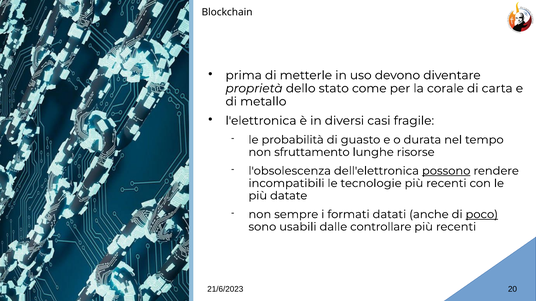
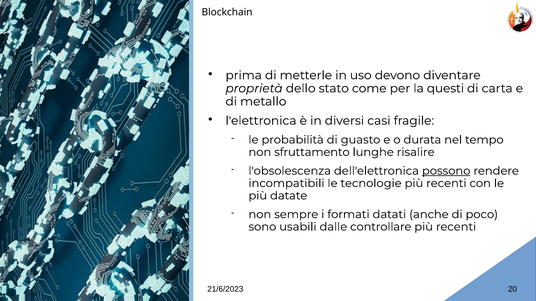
corale: corale -> questi
risorse: risorse -> risalire
poco underline: present -> none
